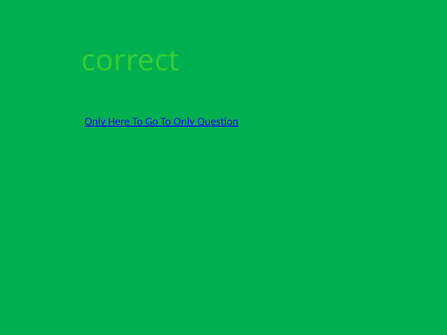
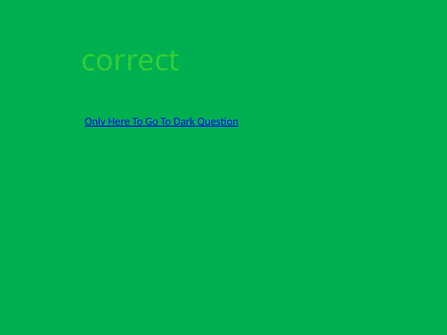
To Only: Only -> Dark
